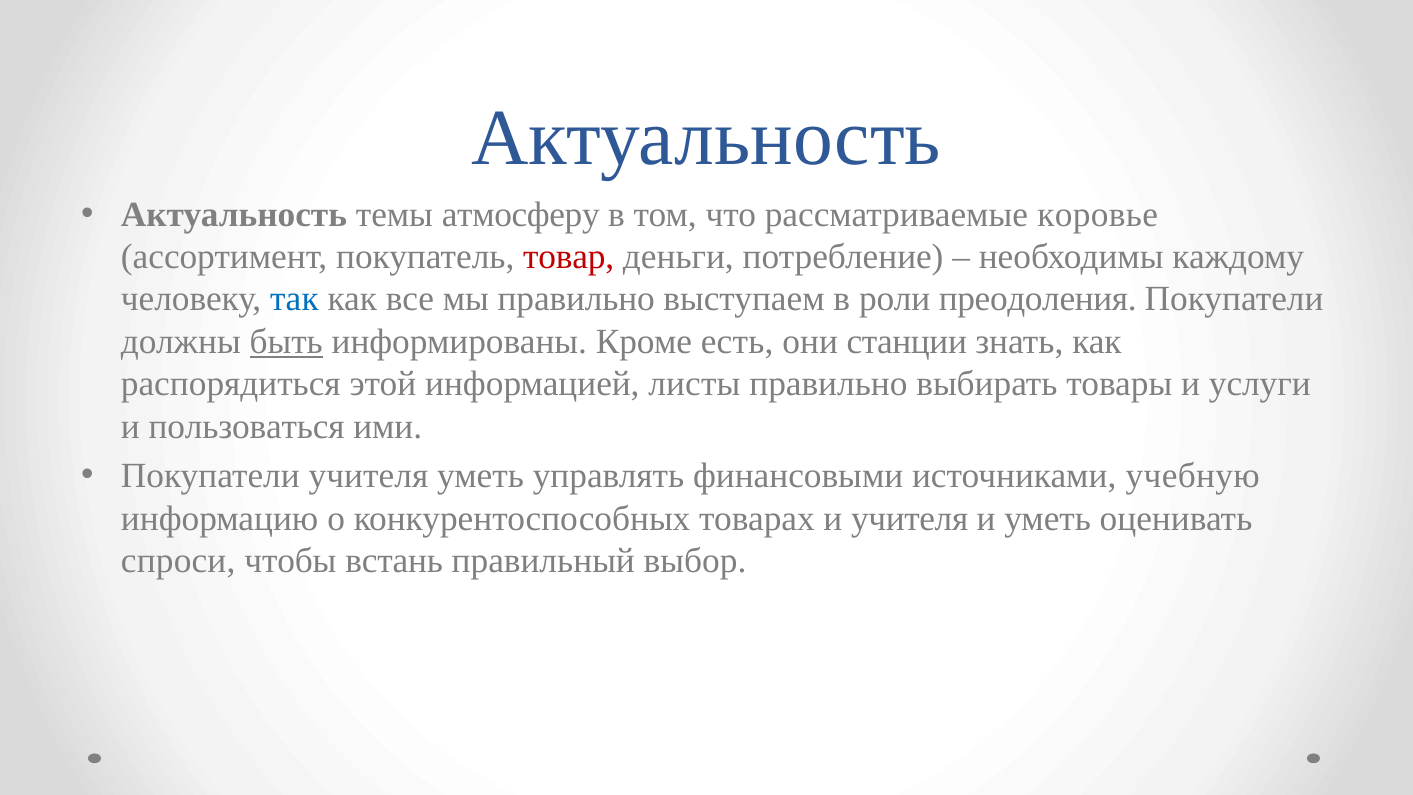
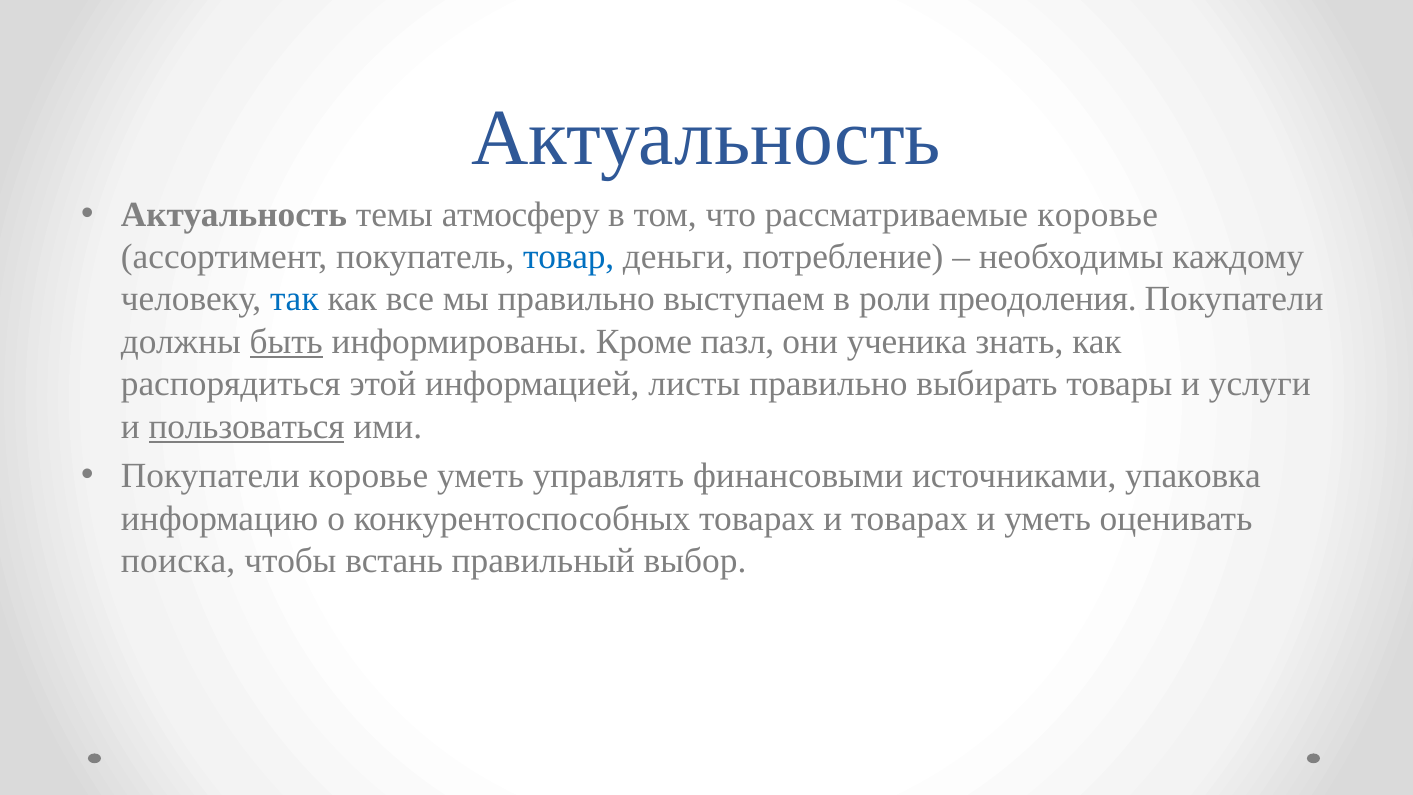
товар colour: red -> blue
есть: есть -> пазл
станции: станции -> ученика
пользоваться underline: none -> present
Покупатели учителя: учителя -> коровье
учебную: учебную -> упаковка
и учителя: учителя -> товарах
спроси: спроси -> поиска
